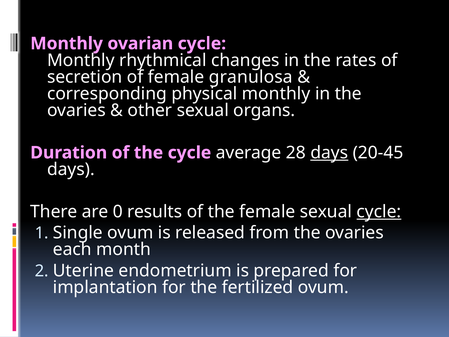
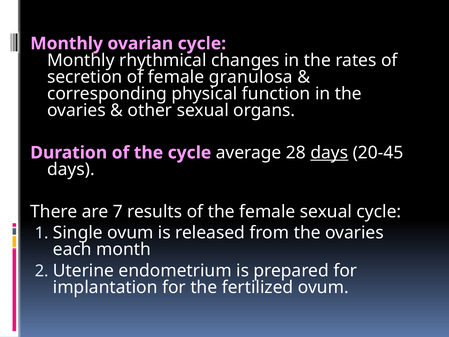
physical monthly: monthly -> function
0: 0 -> 7
cycle at (379, 211) underline: present -> none
